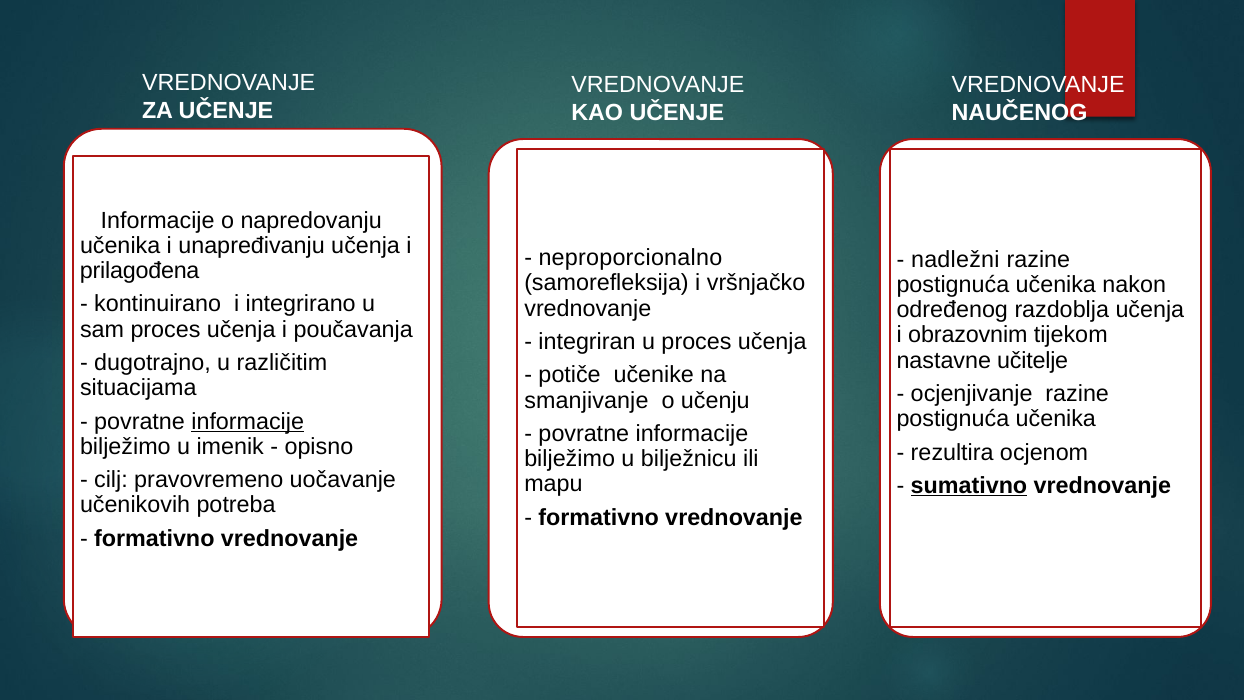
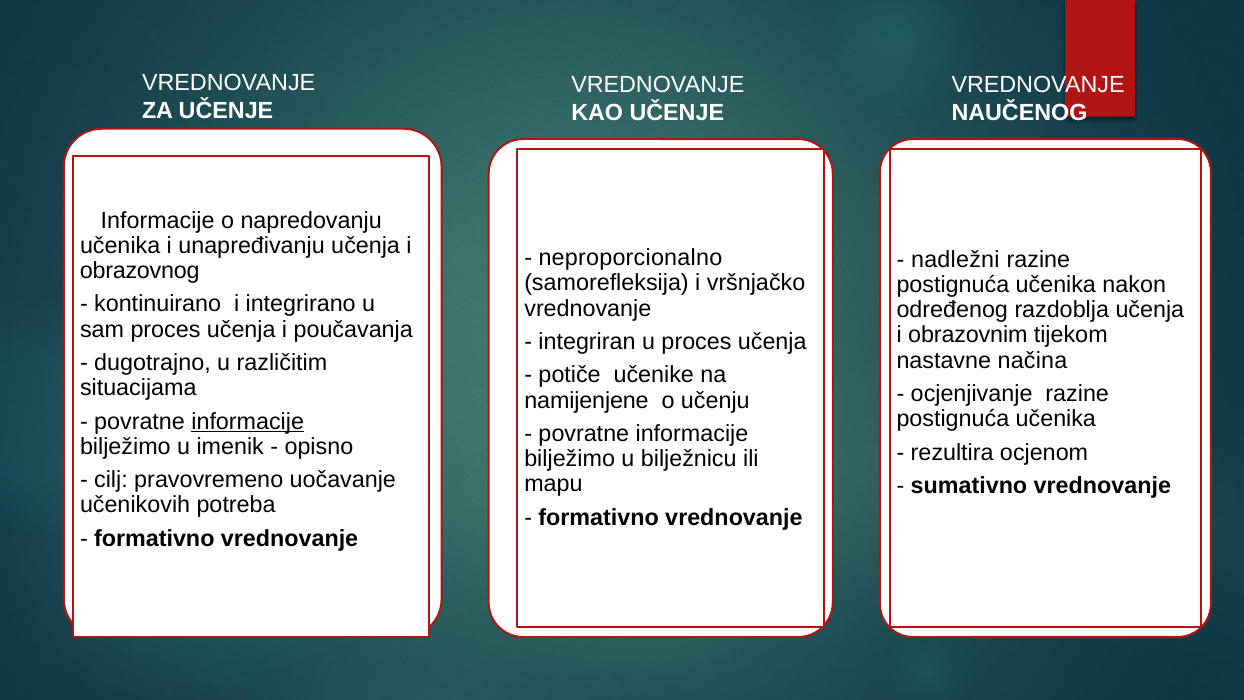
prilagođena: prilagođena -> obrazovnog
učitelje: učitelje -> načina
smanjivanje: smanjivanje -> namijenjene
sumativno underline: present -> none
